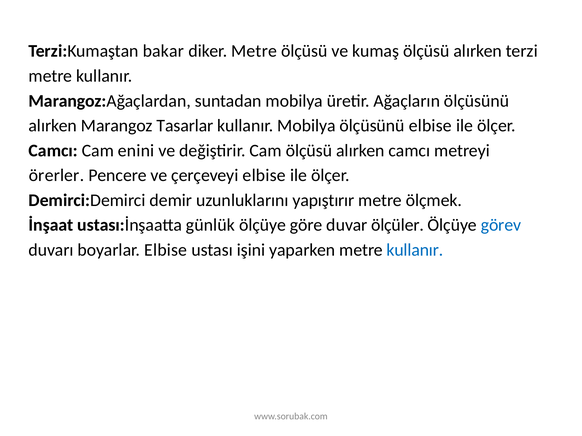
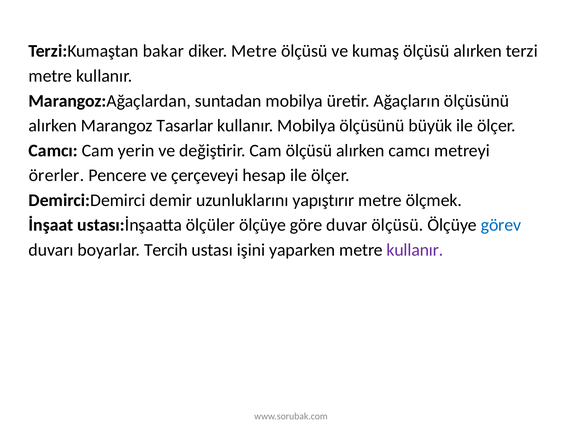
ölçüsünü elbise: elbise -> büyük
enini: enini -> yerin
çerçeveyi elbise: elbise -> hesap
günlük: günlük -> ölçüler
duvar ölçüler: ölçüler -> ölçüsü
boyarlar Elbise: Elbise -> Tercih
kullanır at (415, 250) colour: blue -> purple
